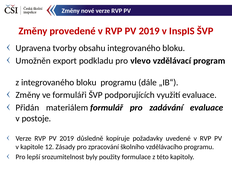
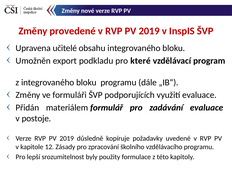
tvorby: tvorby -> učitelé
vlevo: vlevo -> které
